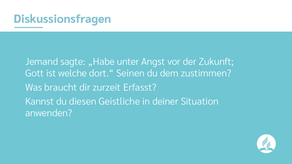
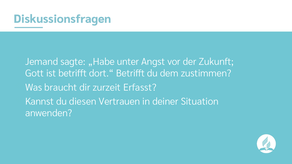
ist welche: welche -> betrifft
dort.“ Seinen: Seinen -> Betrifft
Geistliche: Geistliche -> Vertrauen
